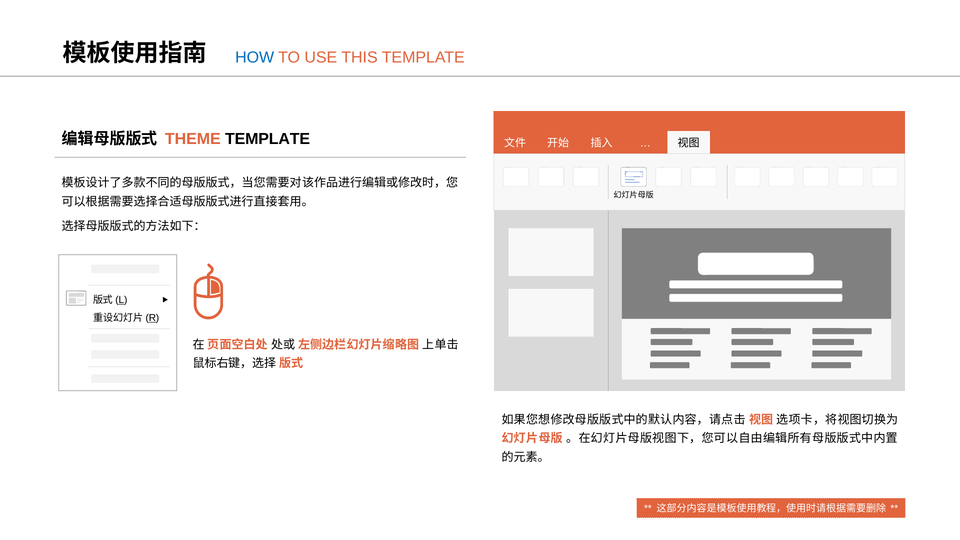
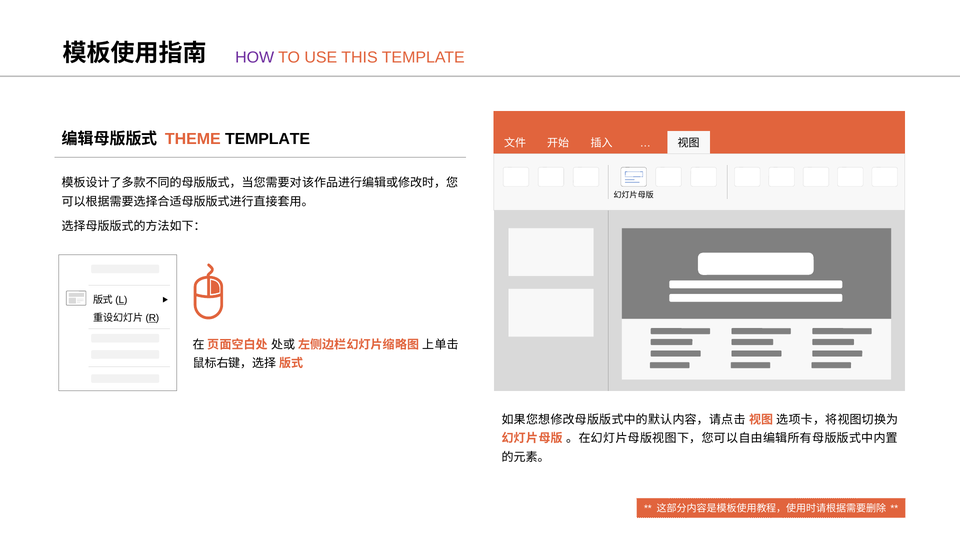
HOW colour: blue -> purple
